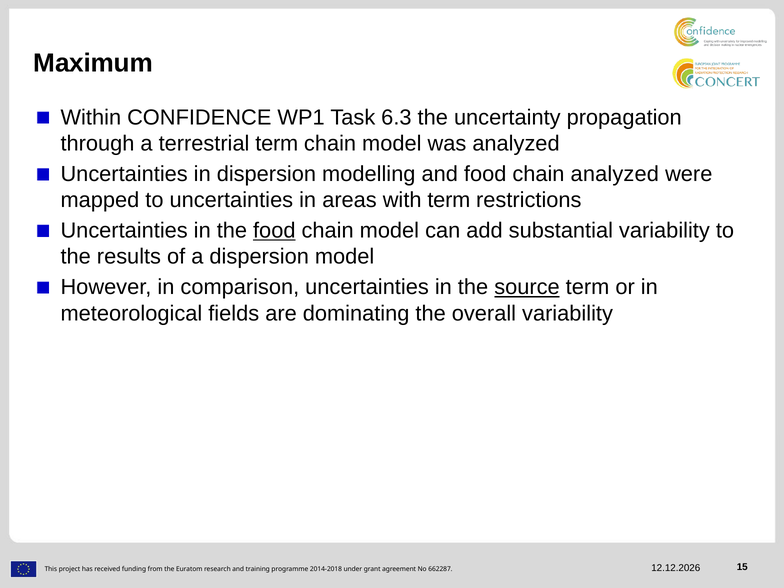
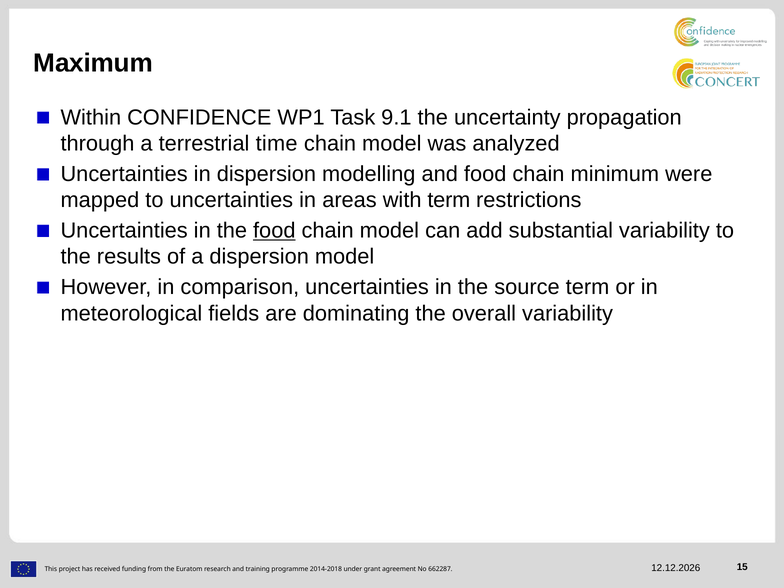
6.3: 6.3 -> 9.1
terrestrial term: term -> time
chain analyzed: analyzed -> minimum
source underline: present -> none
